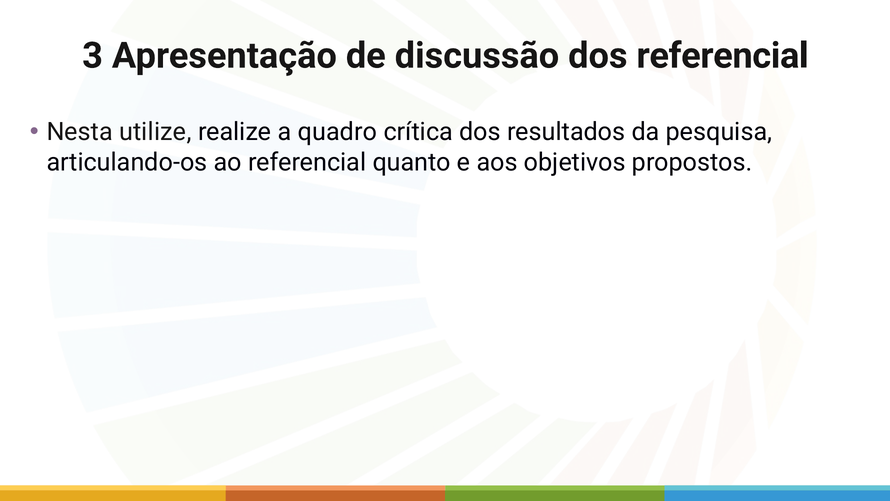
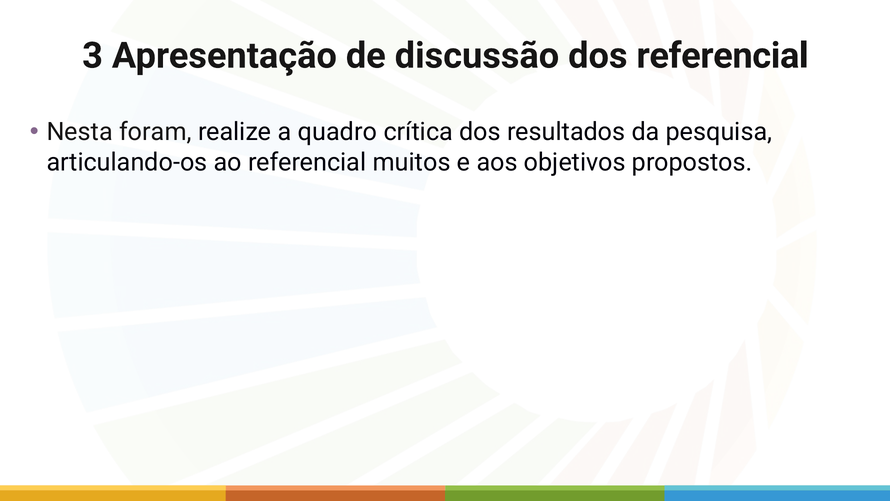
utilize: utilize -> foram
quanto: quanto -> muitos
